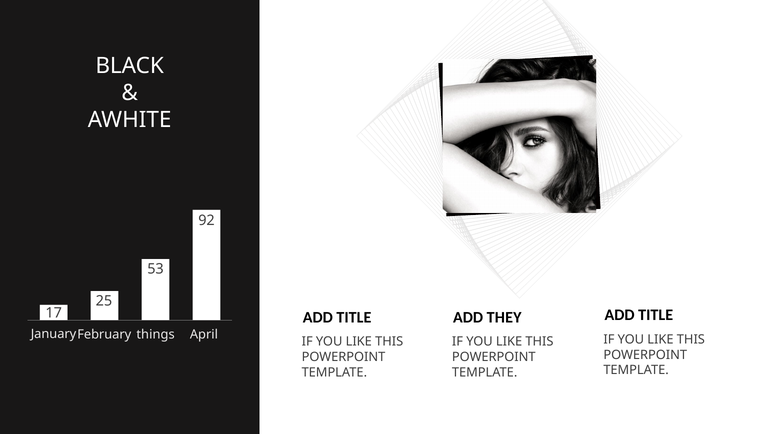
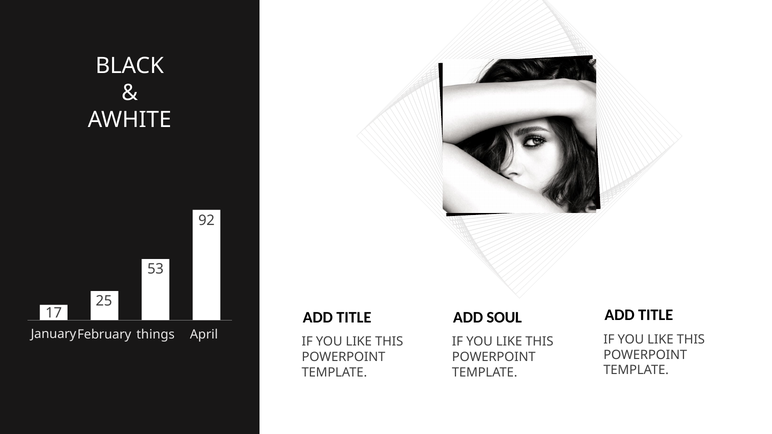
THEY: THEY -> SOUL
